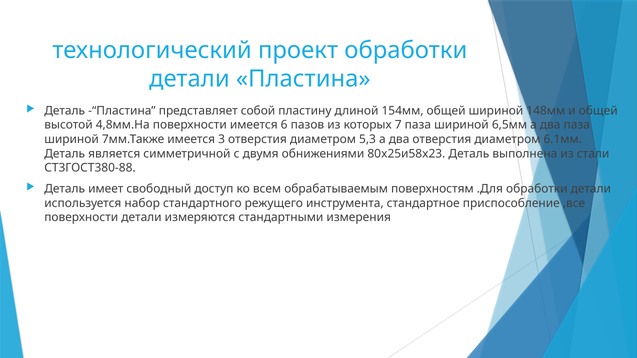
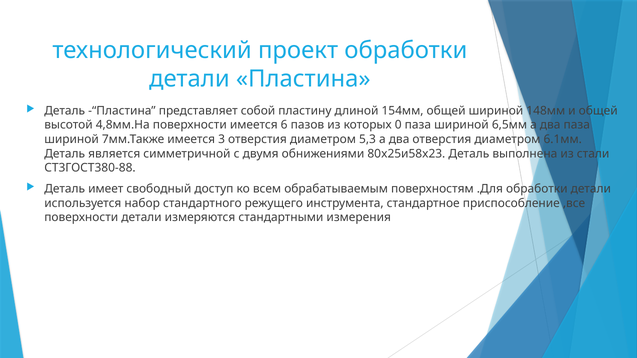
7: 7 -> 0
